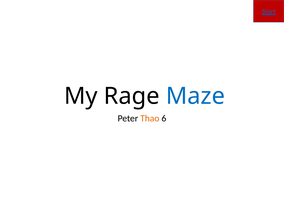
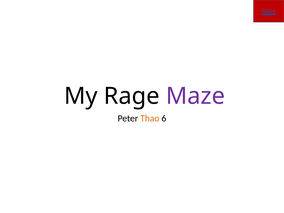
Maze colour: blue -> purple
